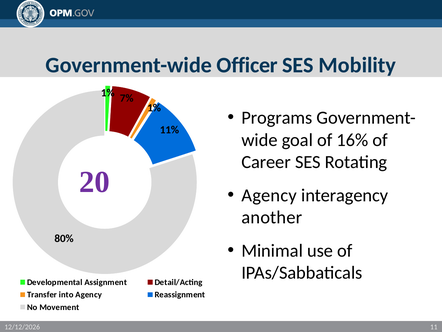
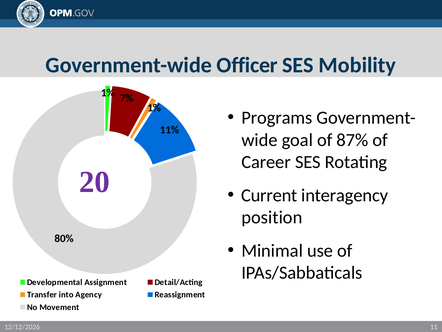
16%: 16% -> 87%
Agency at (269, 195): Agency -> Current
another: another -> position
